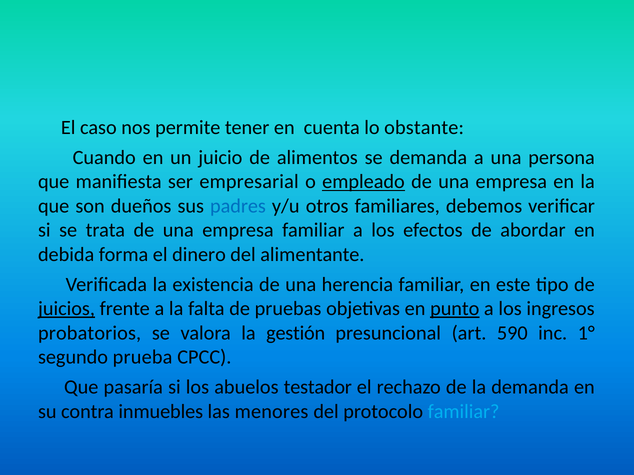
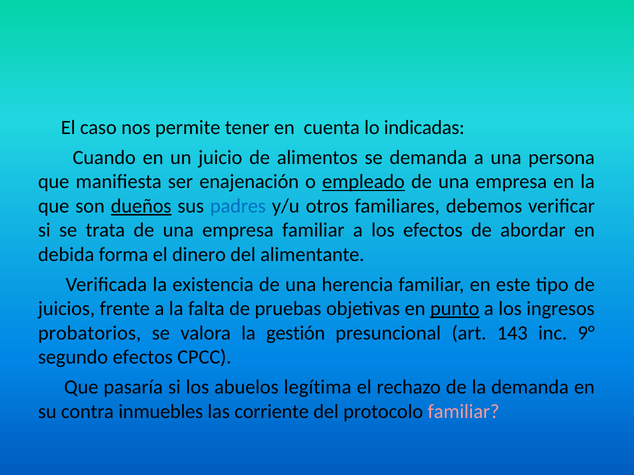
obstante: obstante -> indicadas
empresarial: empresarial -> enajenación
dueños underline: none -> present
juicios underline: present -> none
590: 590 -> 143
1°: 1° -> 9°
segundo prueba: prueba -> efectos
testador: testador -> legítima
menores: menores -> corriente
familiar at (464, 412) colour: light blue -> pink
